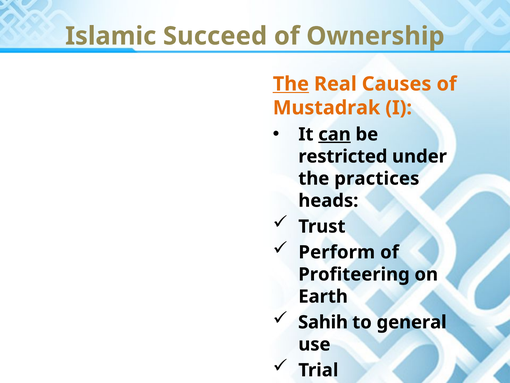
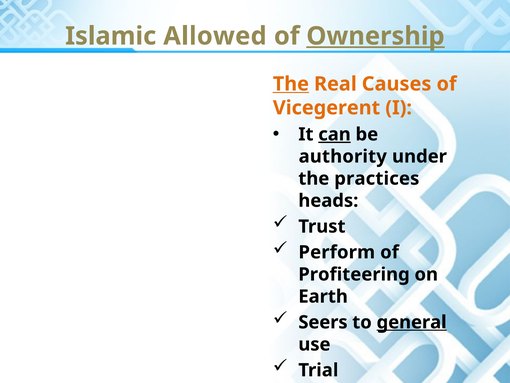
Succeed: Succeed -> Allowed
Ownership underline: none -> present
Mustadrak: Mustadrak -> Vicegerent
restricted: restricted -> authority
Sahih: Sahih -> Seers
general underline: none -> present
